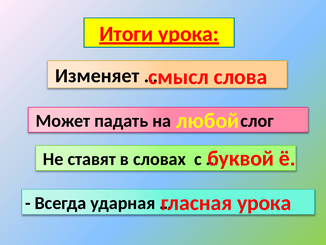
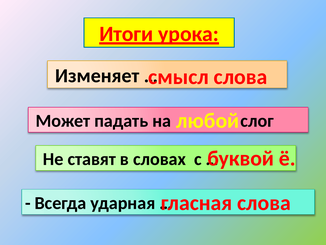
урока at (264, 203): урока -> слова
